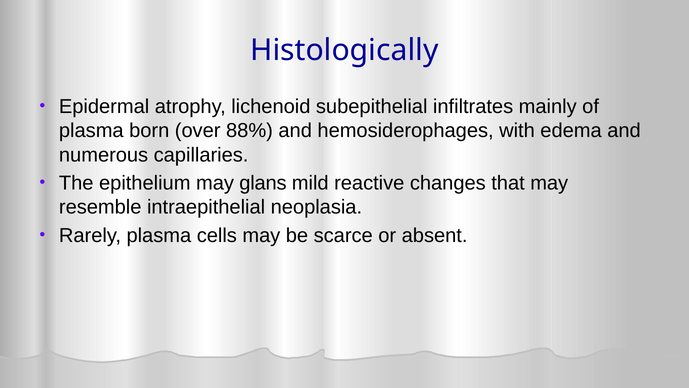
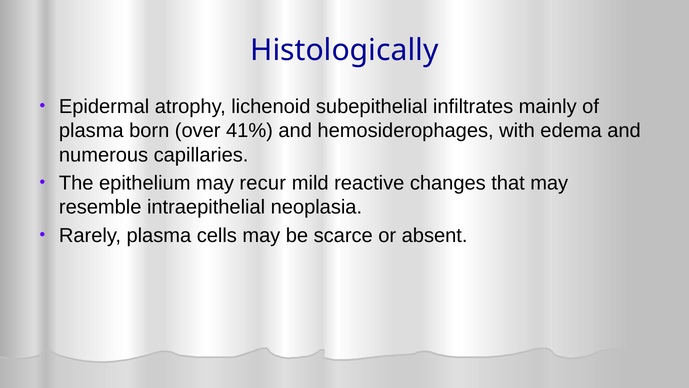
88%: 88% -> 41%
glans: glans -> recur
